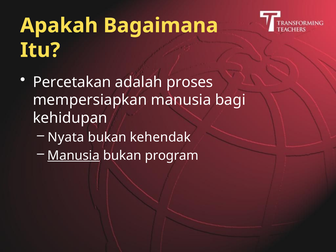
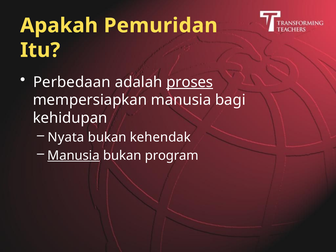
Bagaimana: Bagaimana -> Pemuridan
Percetakan: Percetakan -> Perbedaan
proses underline: none -> present
